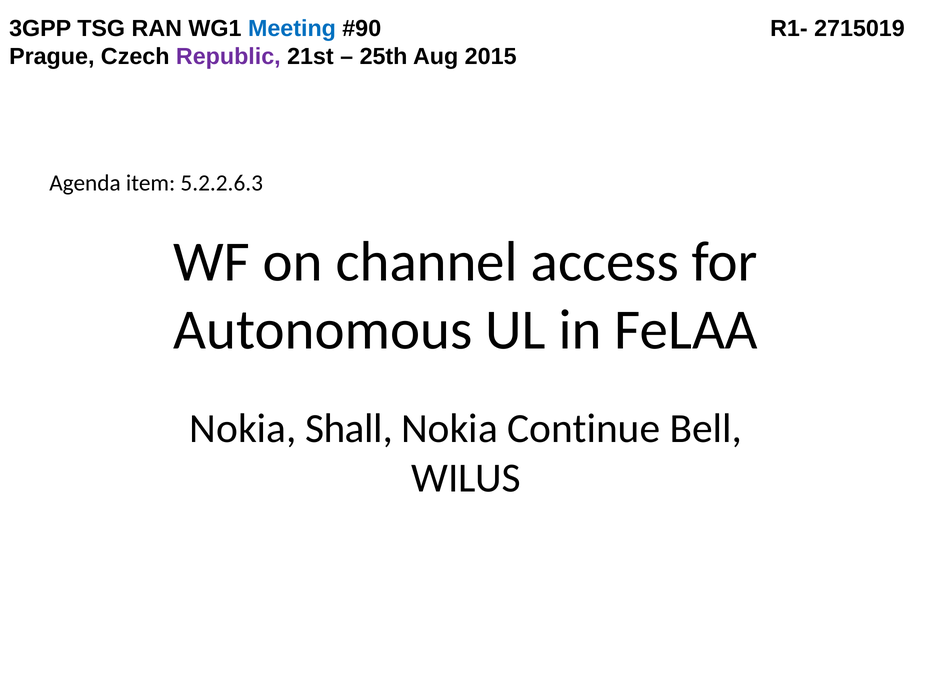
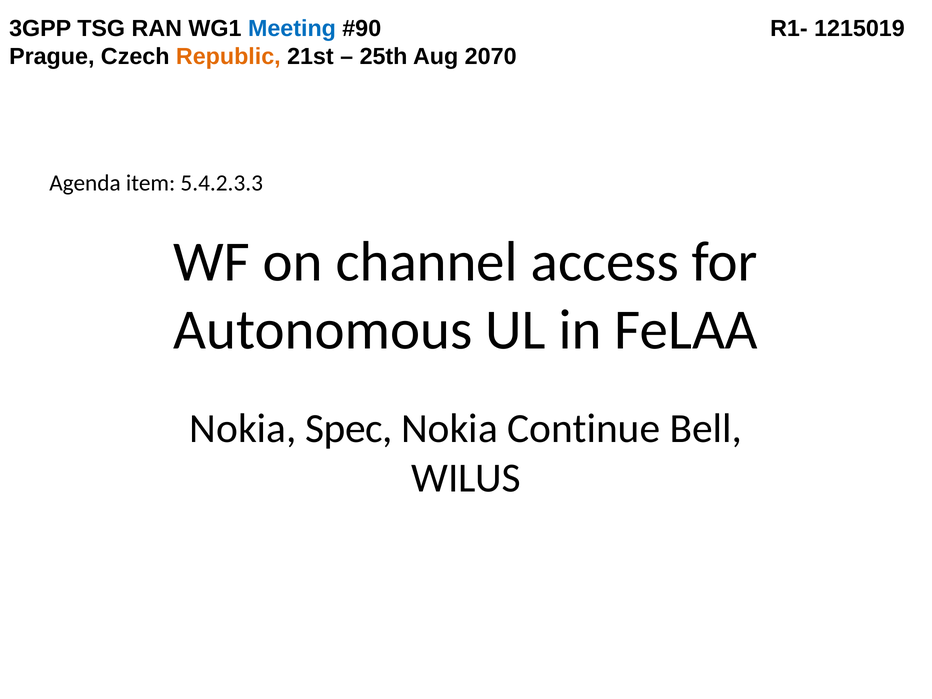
2715019: 2715019 -> 1215019
Republic colour: purple -> orange
2015: 2015 -> 2070
5.2.2.6.3: 5.2.2.6.3 -> 5.4.2.3.3
Shall: Shall -> Spec
